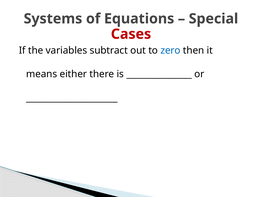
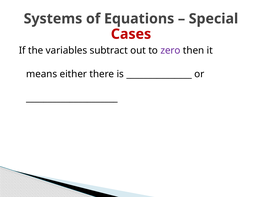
zero colour: blue -> purple
